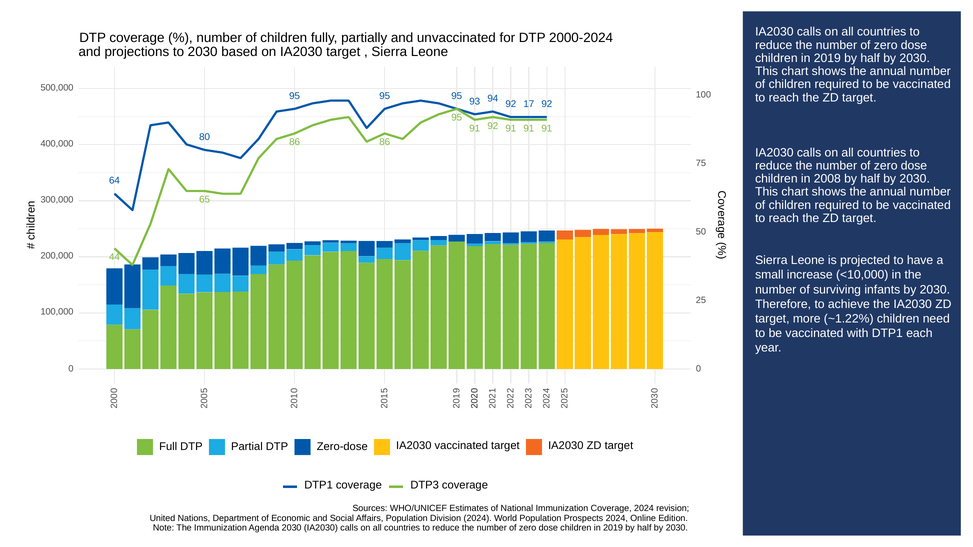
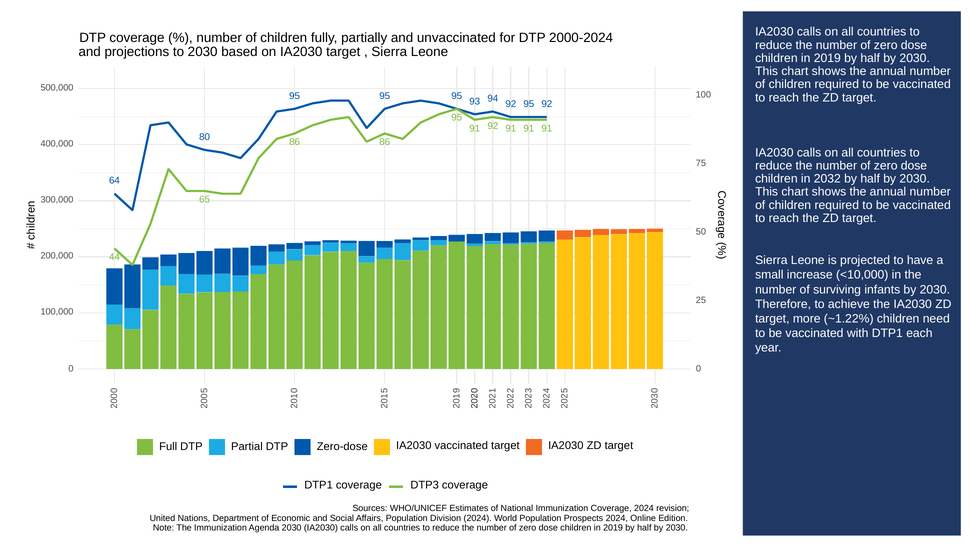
92 17: 17 -> 95
2008: 2008 -> 2032
